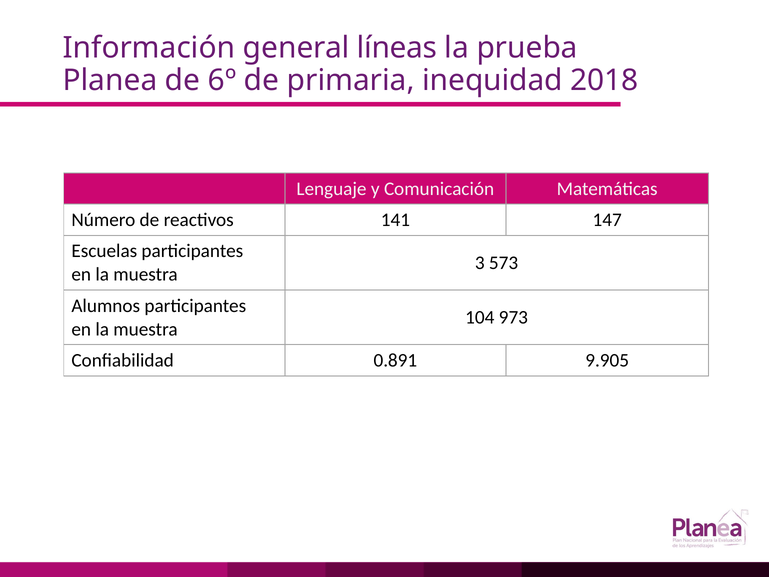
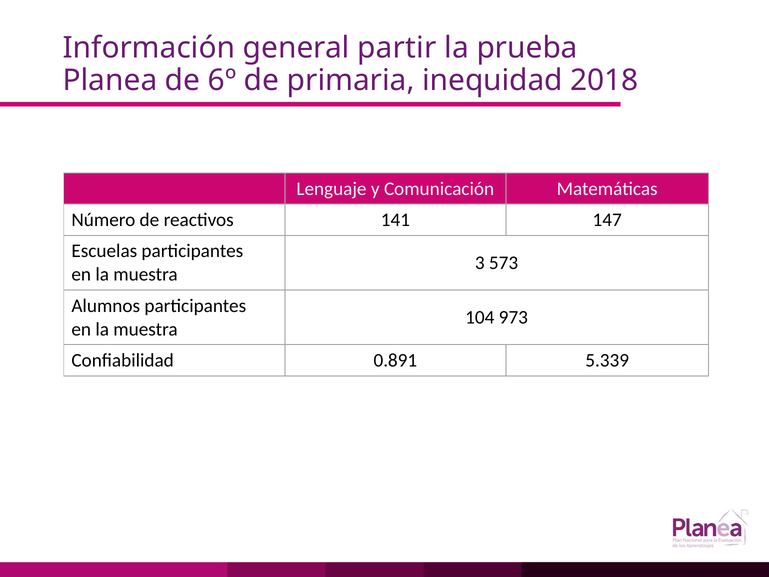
líneas: líneas -> partir
9.905: 9.905 -> 5.339
